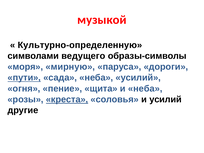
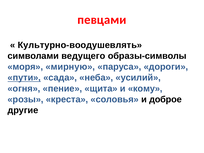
музыкой: музыкой -> певцами
Культурно-определенную: Культурно-определенную -> Культурно-воодушевлять
и неба: неба -> кому
креста underline: present -> none
и усилий: усилий -> доброе
